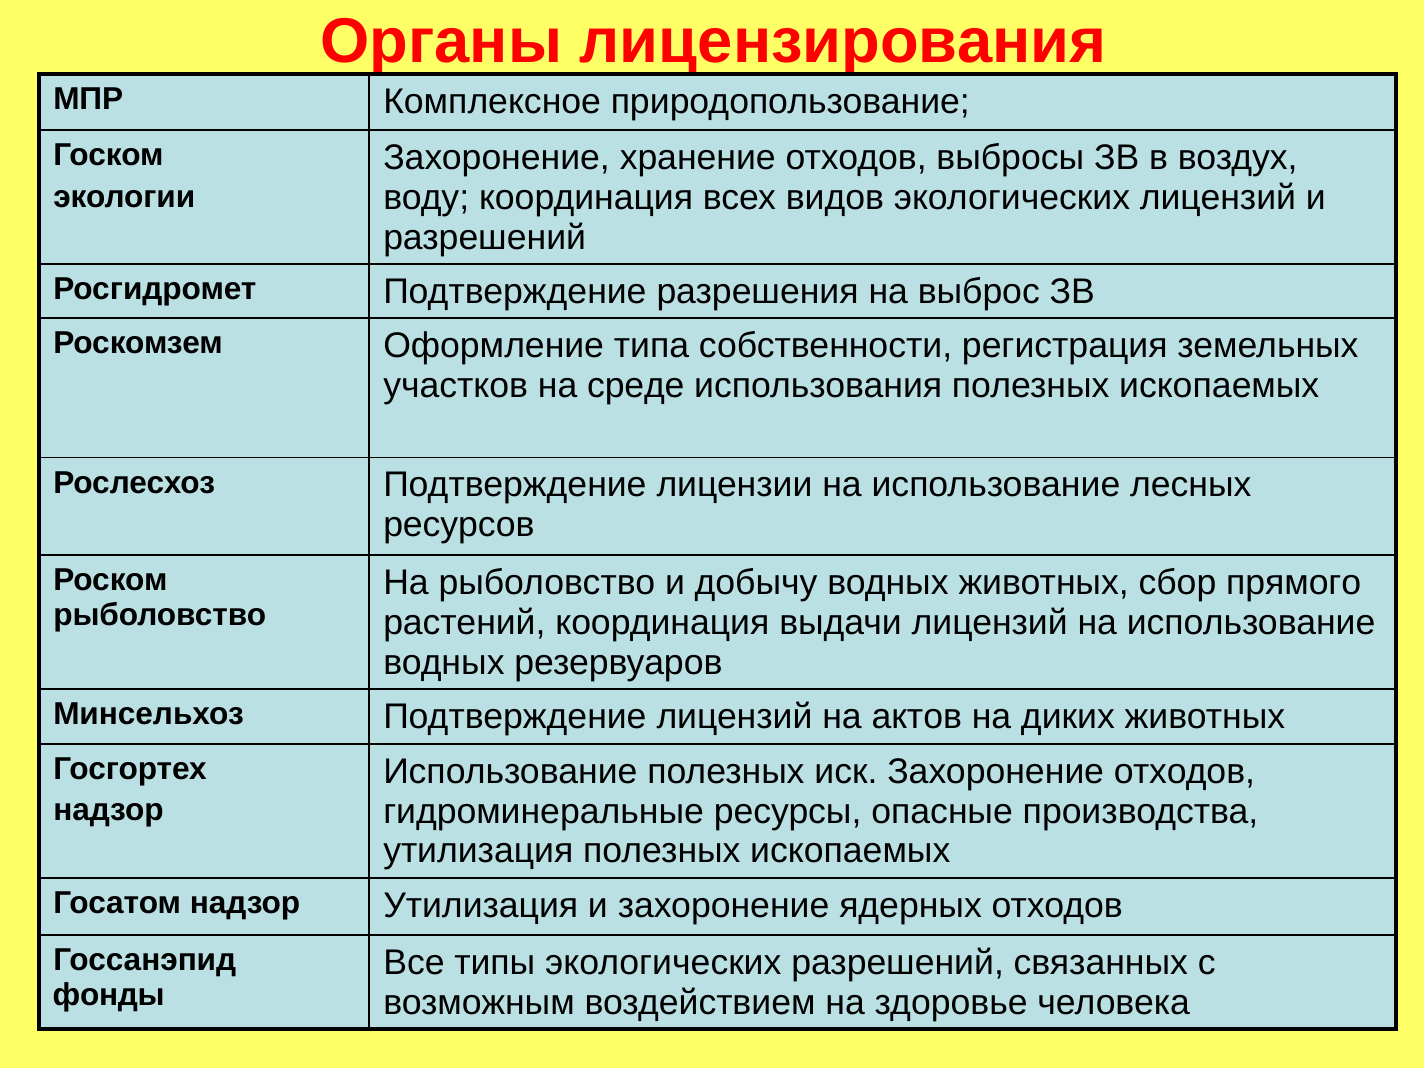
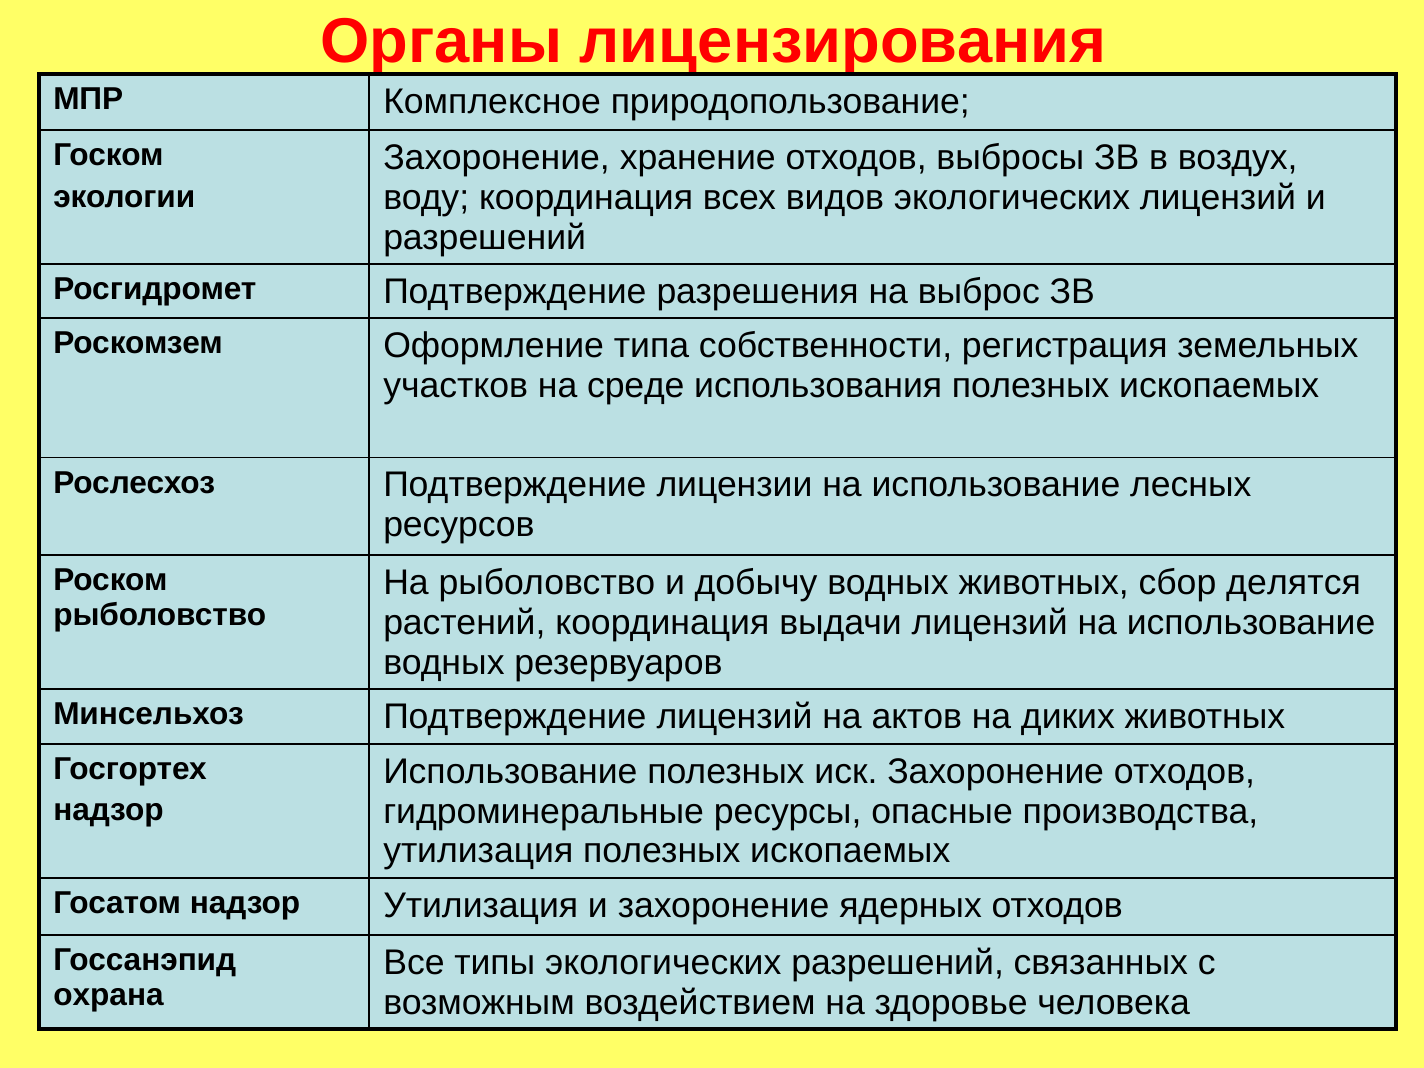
прямого: прямого -> делятся
фонды: фонды -> охрана
